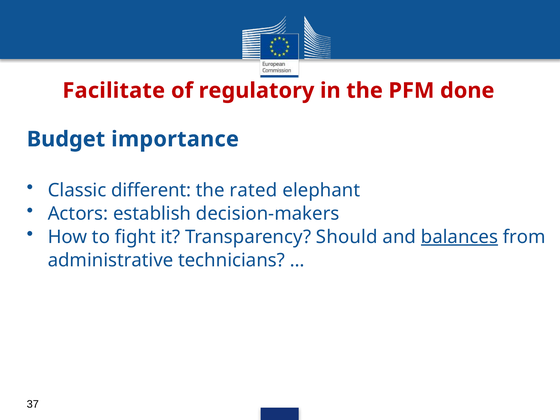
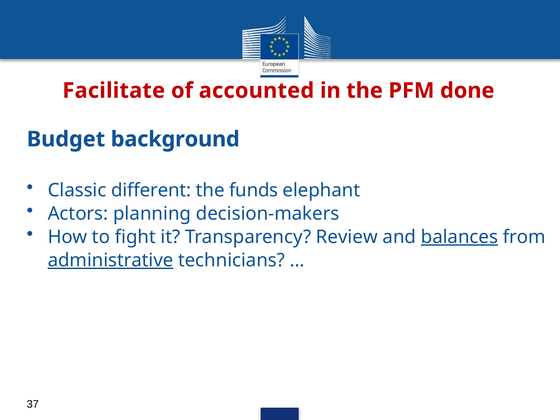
regulatory: regulatory -> accounted
importance: importance -> background
rated: rated -> funds
establish: establish -> planning
Should: Should -> Review
administrative underline: none -> present
